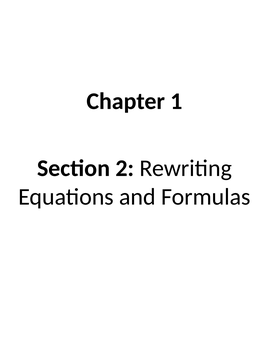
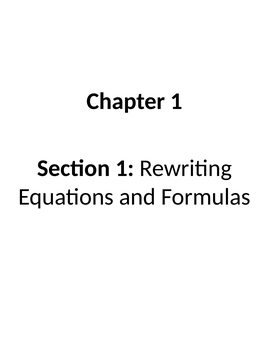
Section 2: 2 -> 1
